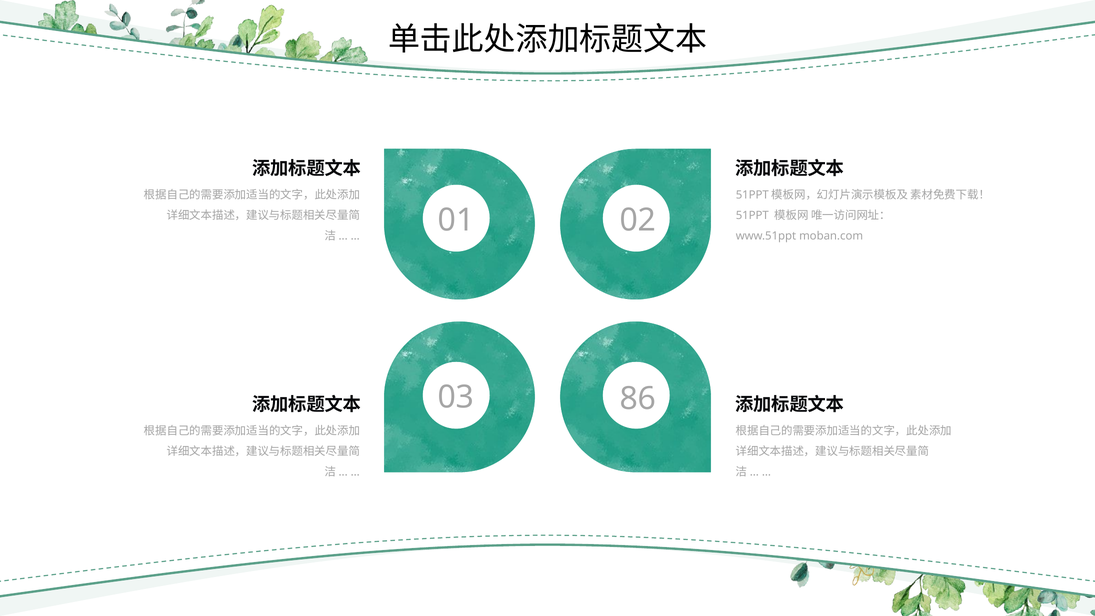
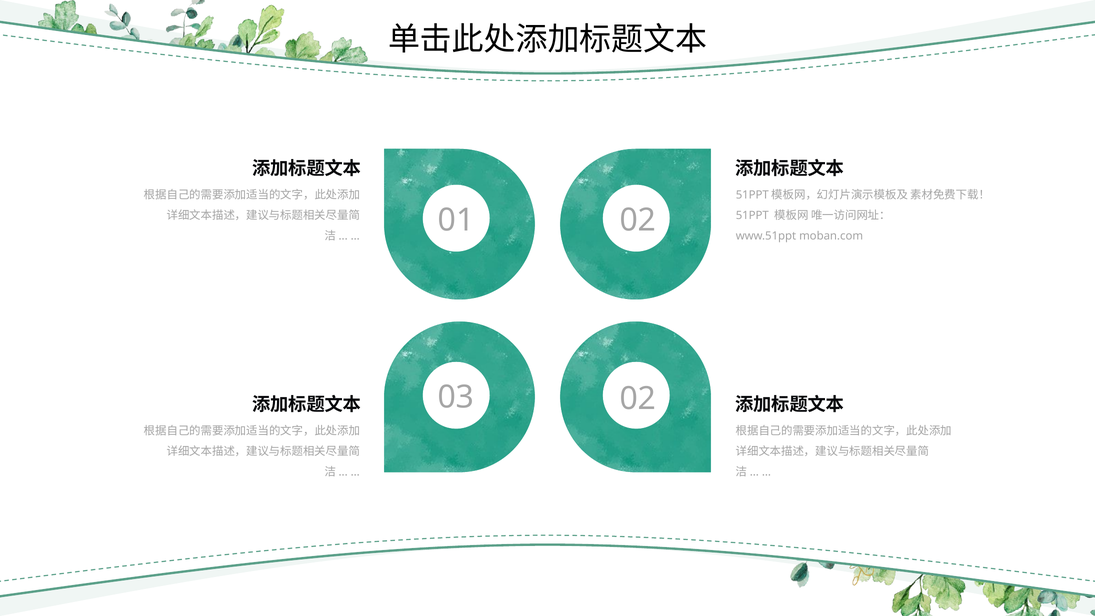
03 86: 86 -> 02
